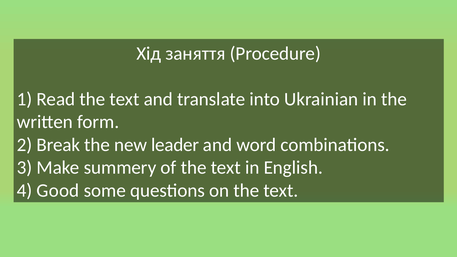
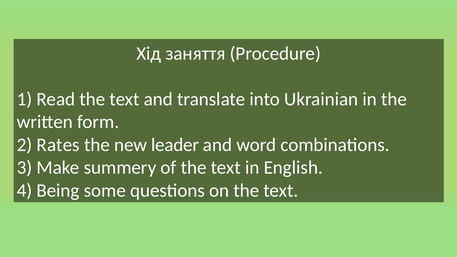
Break: Break -> Rates
Good: Good -> Being
